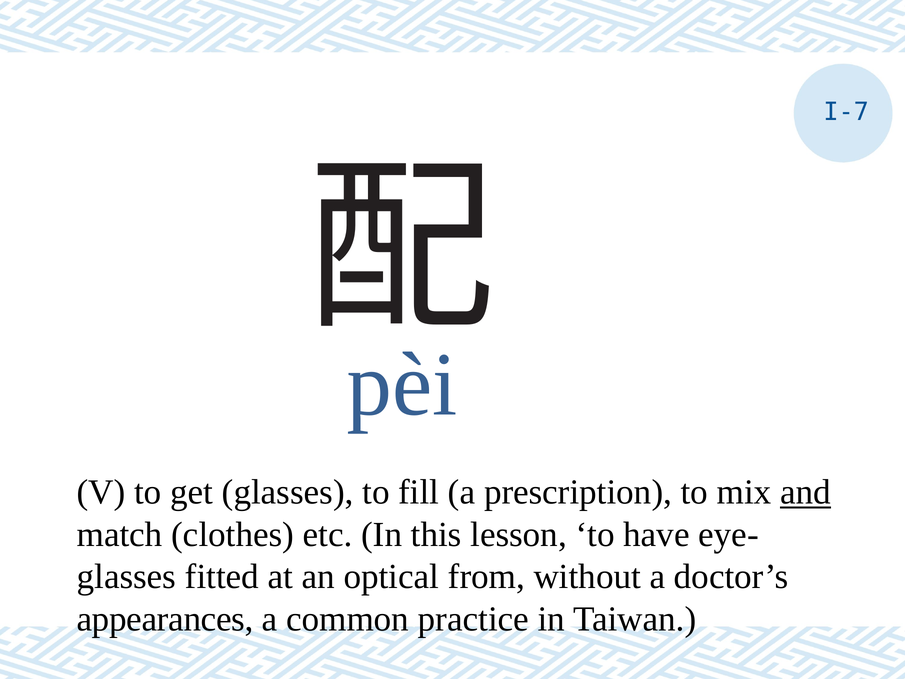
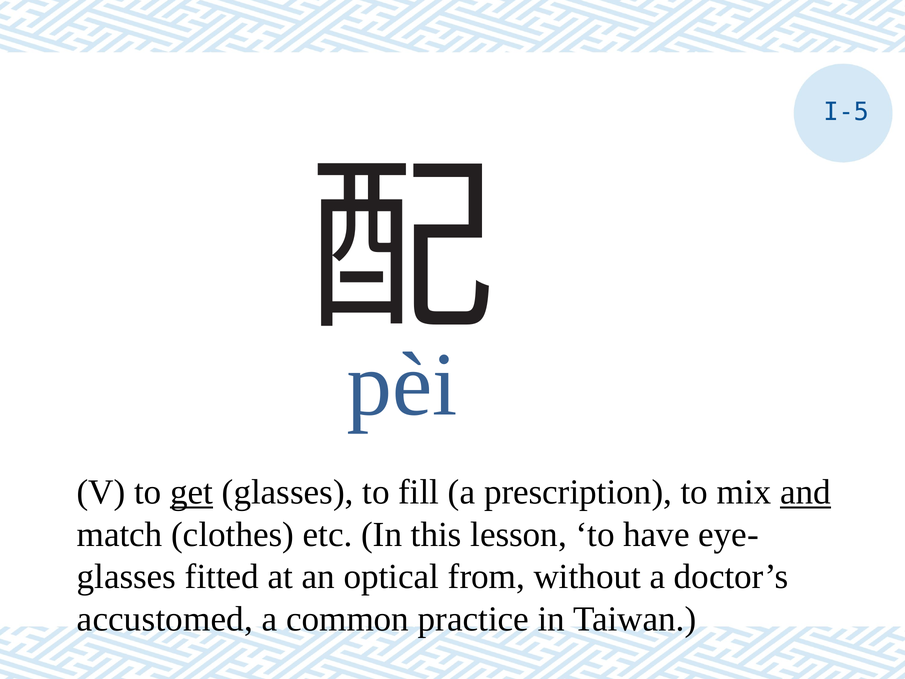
I-7: I-7 -> I-5
get underline: none -> present
appearances: appearances -> accustomed
